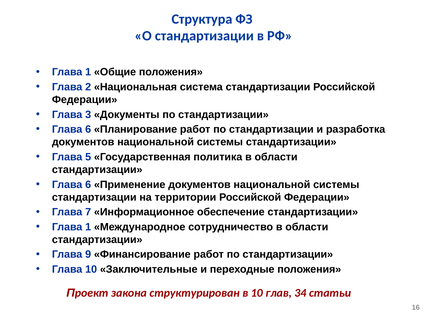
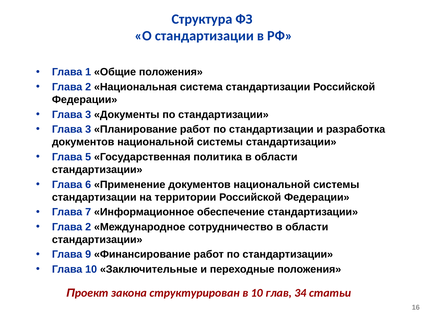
6 at (88, 129): 6 -> 3
1 at (88, 227): 1 -> 2
